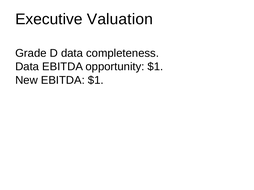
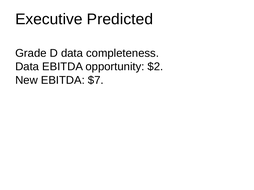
Valuation: Valuation -> Predicted
opportunity $1: $1 -> $2
EBITDA $1: $1 -> $7
